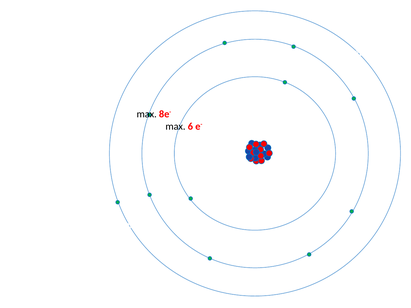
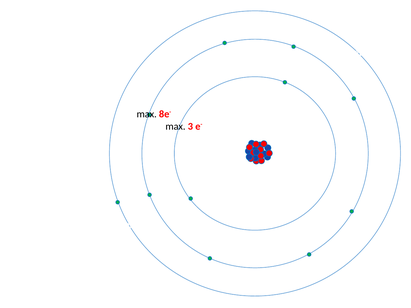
6: 6 -> 3
